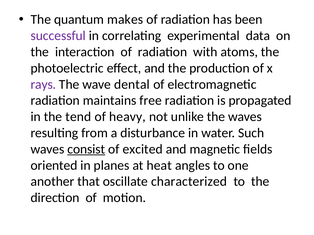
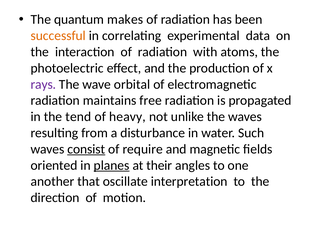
successful colour: purple -> orange
dental: dental -> orbital
excited: excited -> require
planes underline: none -> present
heat: heat -> their
characterized: characterized -> interpretation
